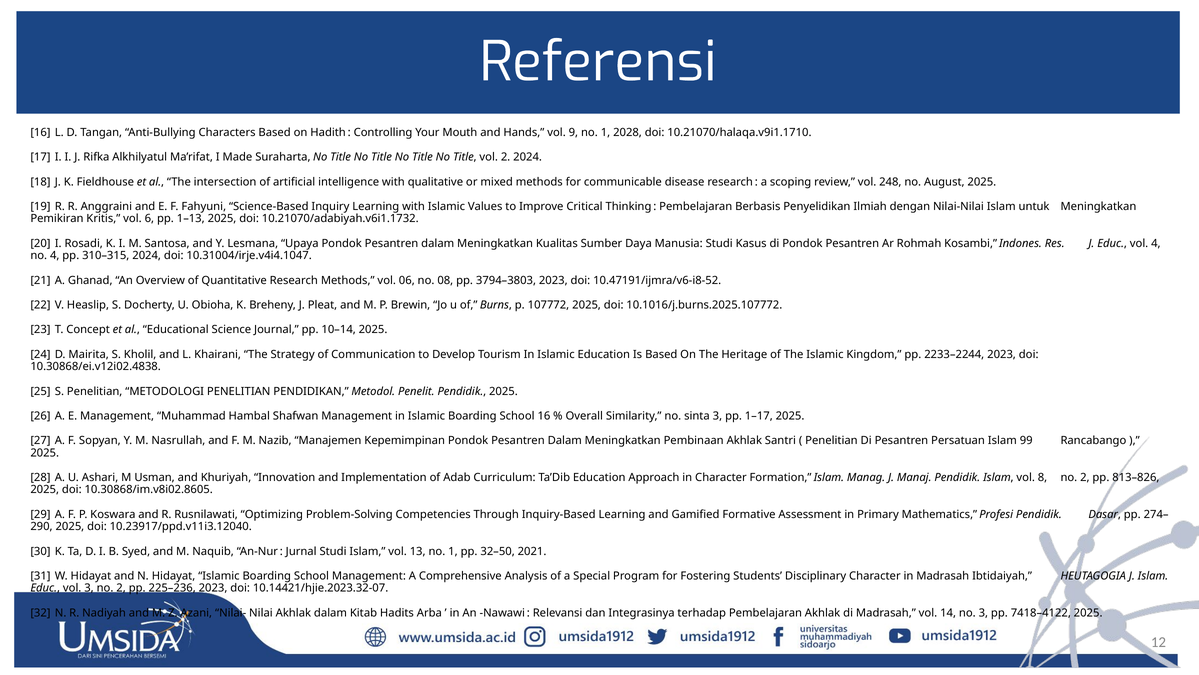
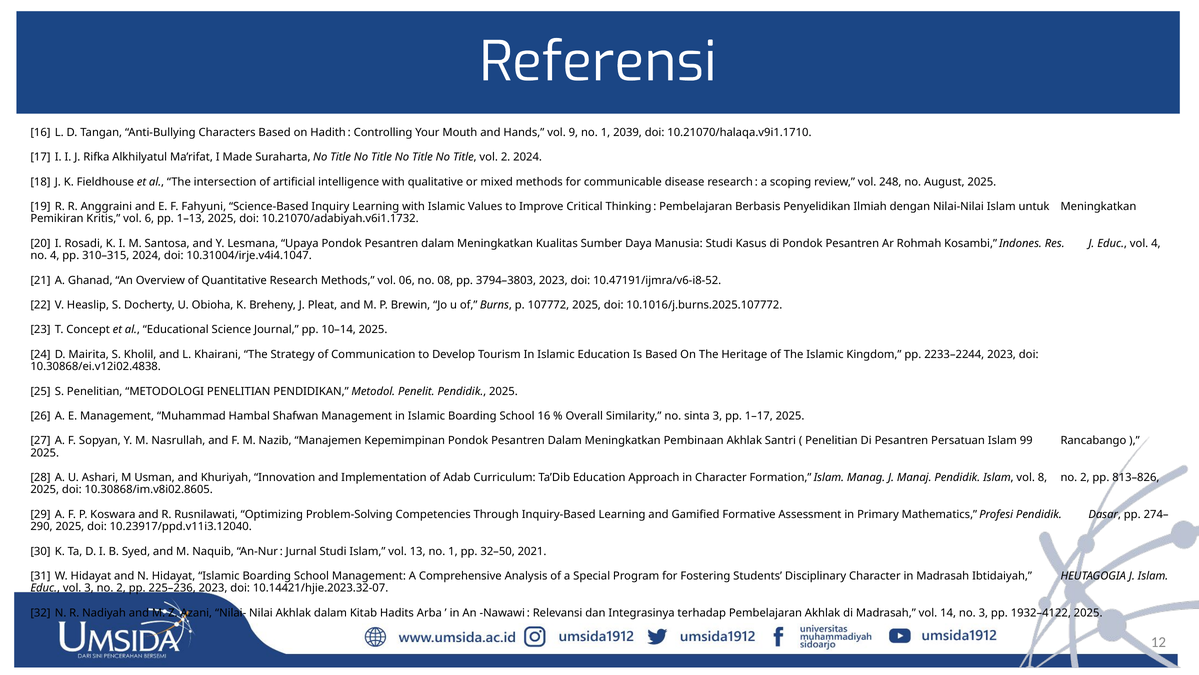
2028: 2028 -> 2039
7418–4122: 7418–4122 -> 1932–4122
